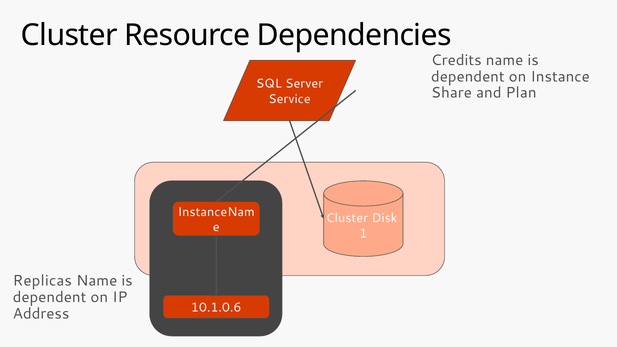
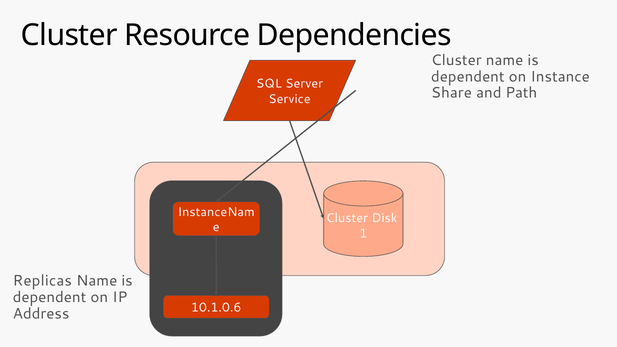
Credits at (456, 60): Credits -> Cluster
Plan: Plan -> Path
